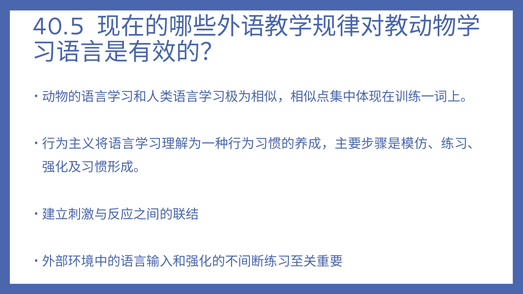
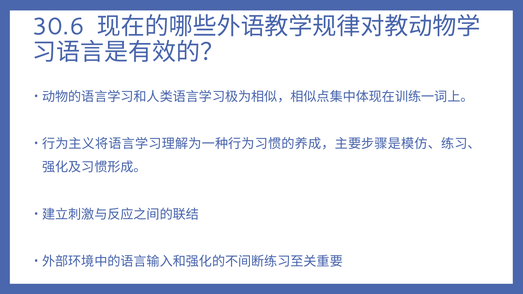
40.5: 40.5 -> 30.6
